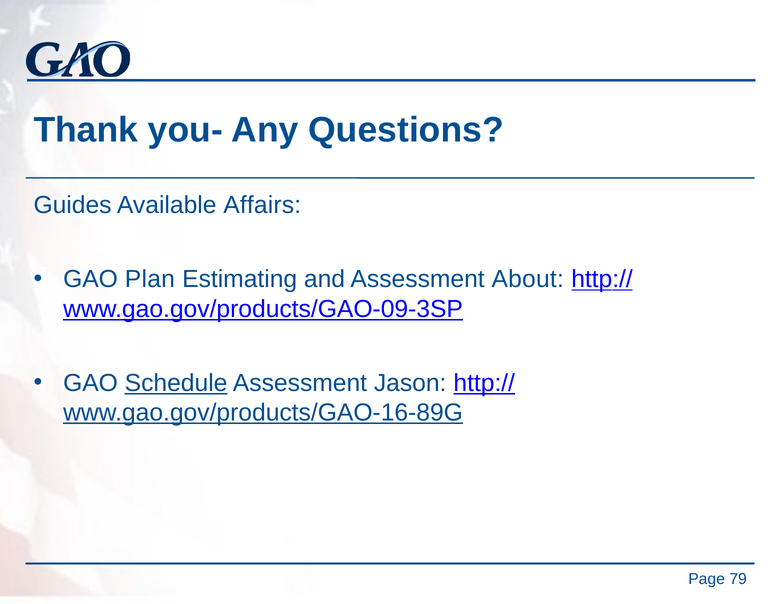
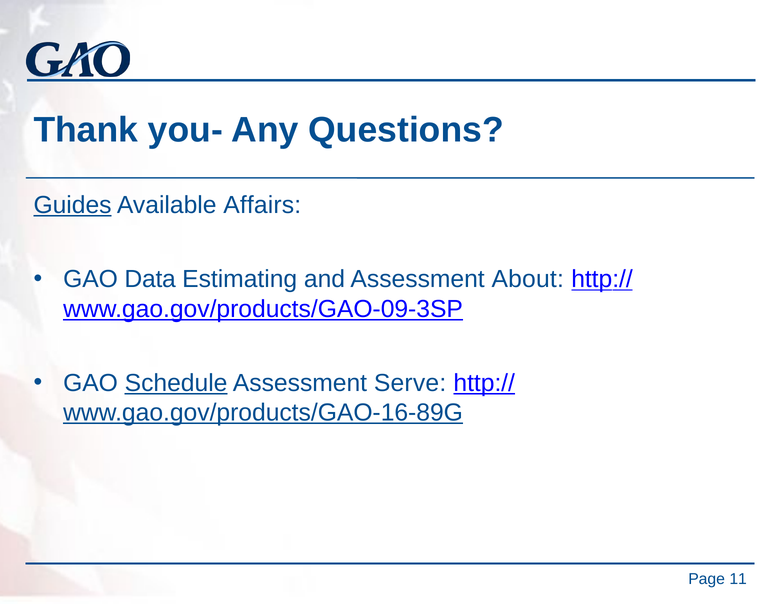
Guides underline: none -> present
Plan: Plan -> Data
Jason: Jason -> Serve
79: 79 -> 11
